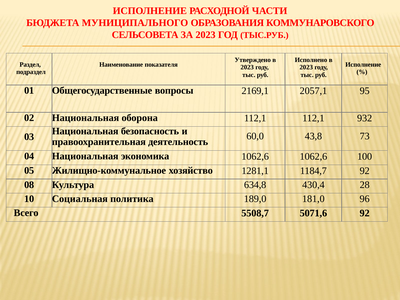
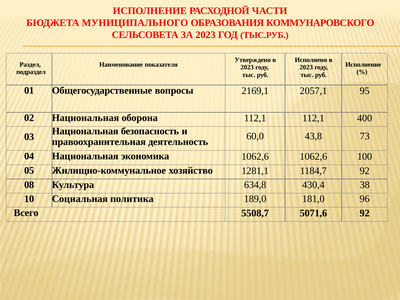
932: 932 -> 400
28: 28 -> 38
